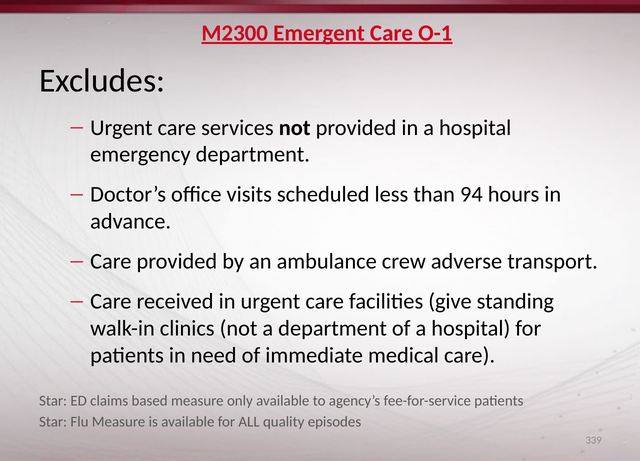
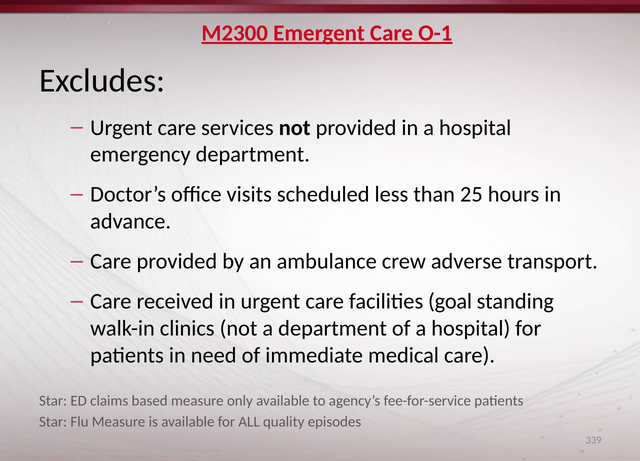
94: 94 -> 25
give: give -> goal
